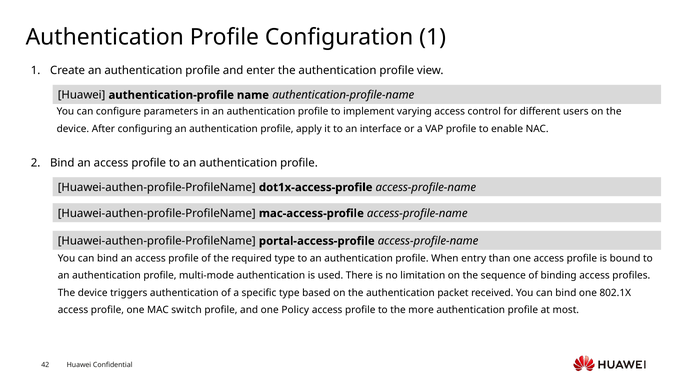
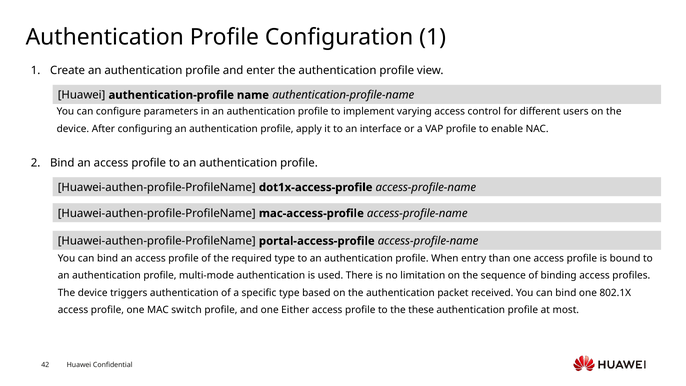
Policy: Policy -> Either
more: more -> these
